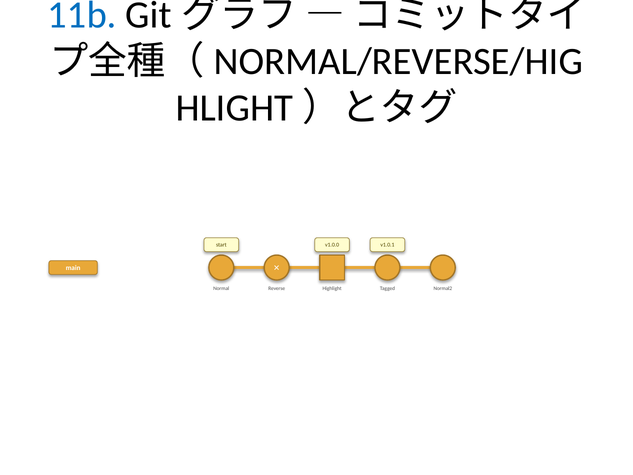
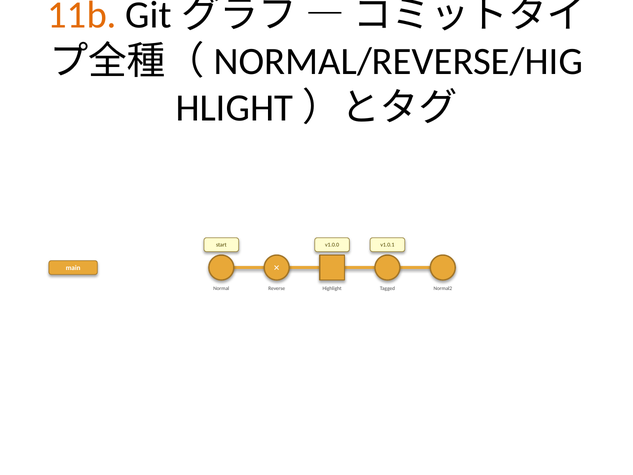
11b colour: blue -> orange
